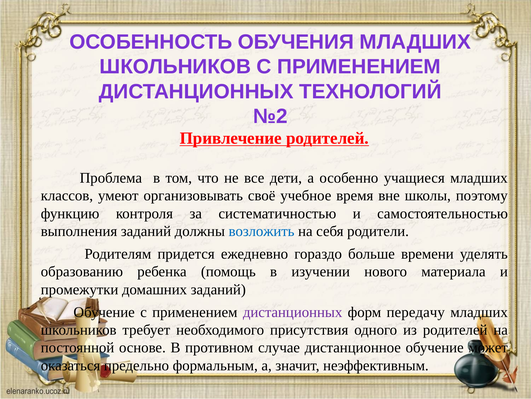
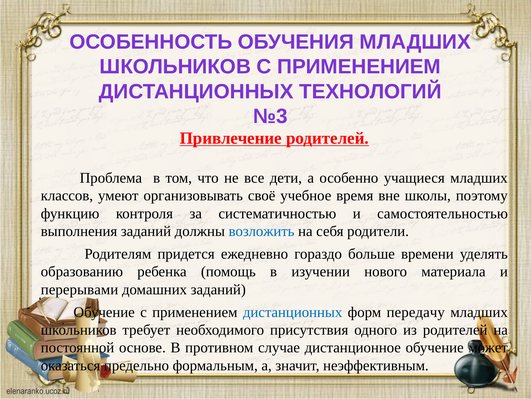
№2: №2 -> №3
промежутки: промежутки -> перерывами
дистанционных at (293, 312) colour: purple -> blue
